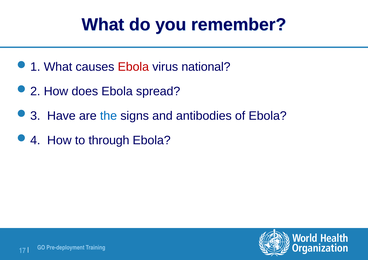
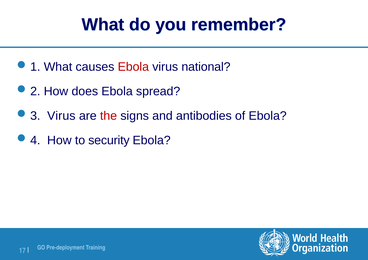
Have at (61, 116): Have -> Virus
the colour: blue -> red
through: through -> security
